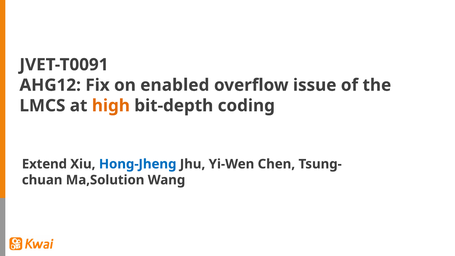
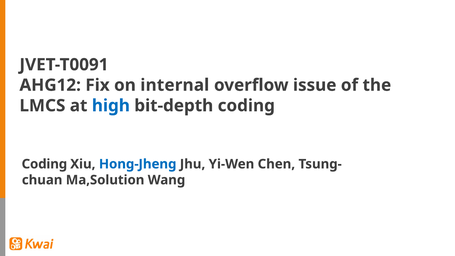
enabled: enabled -> internal
high colour: orange -> blue
Extend at (44, 164): Extend -> Coding
